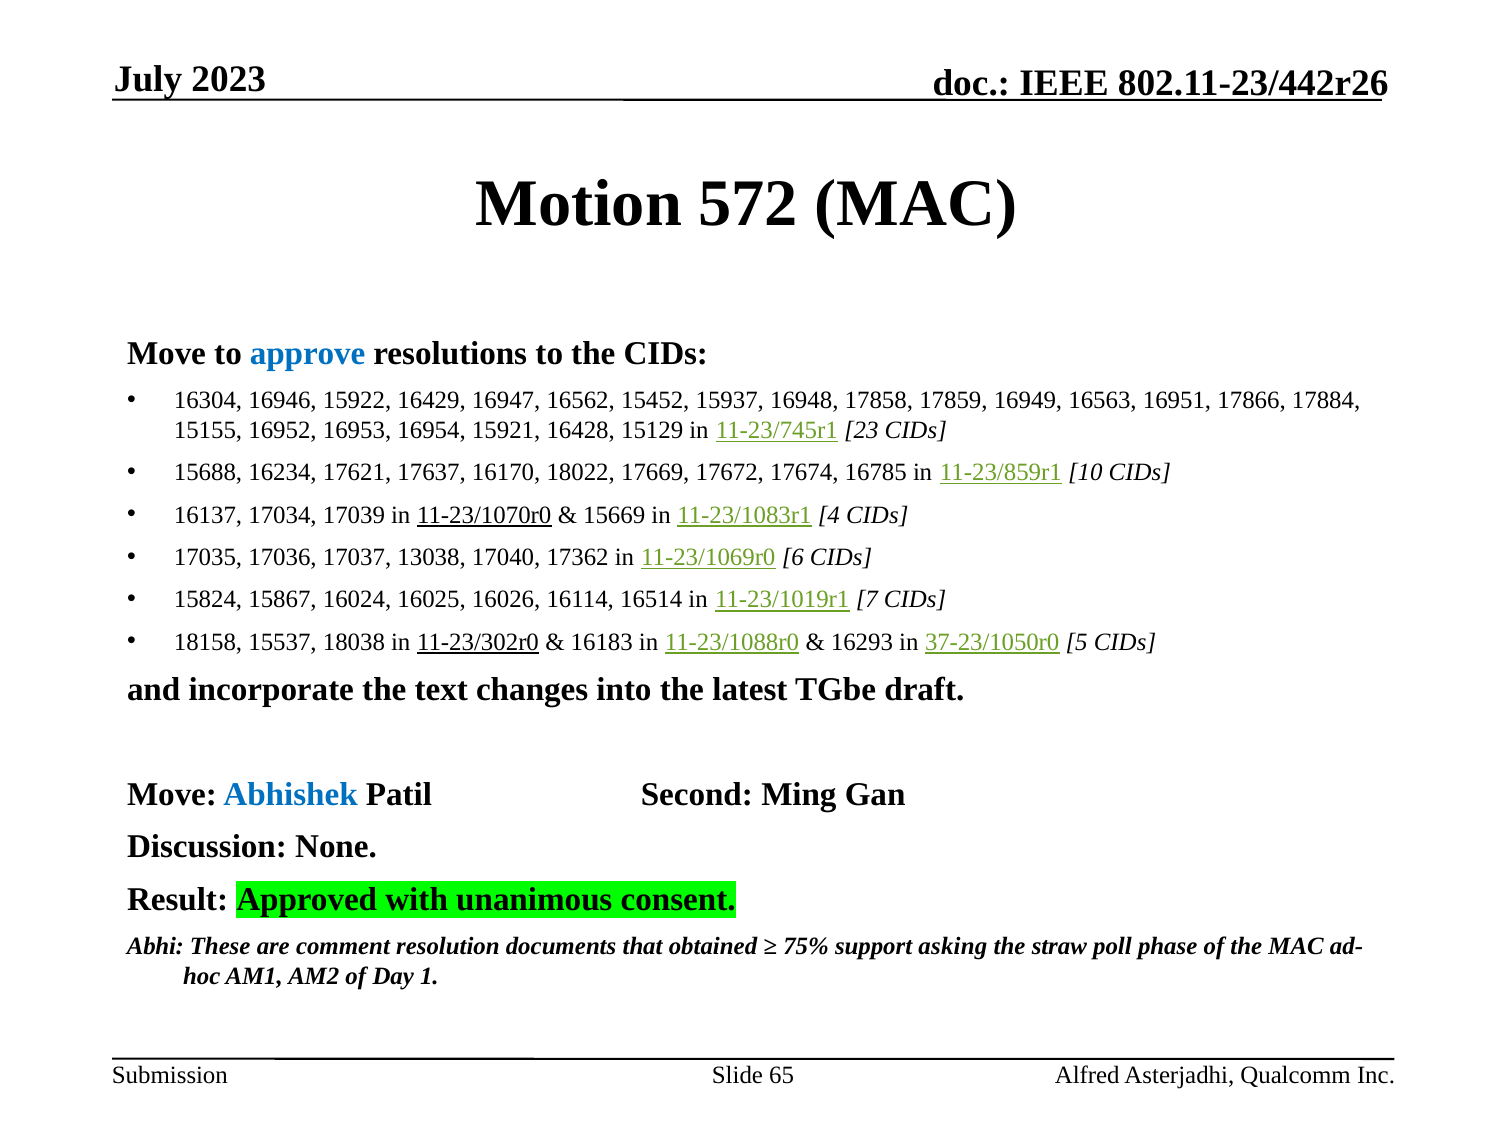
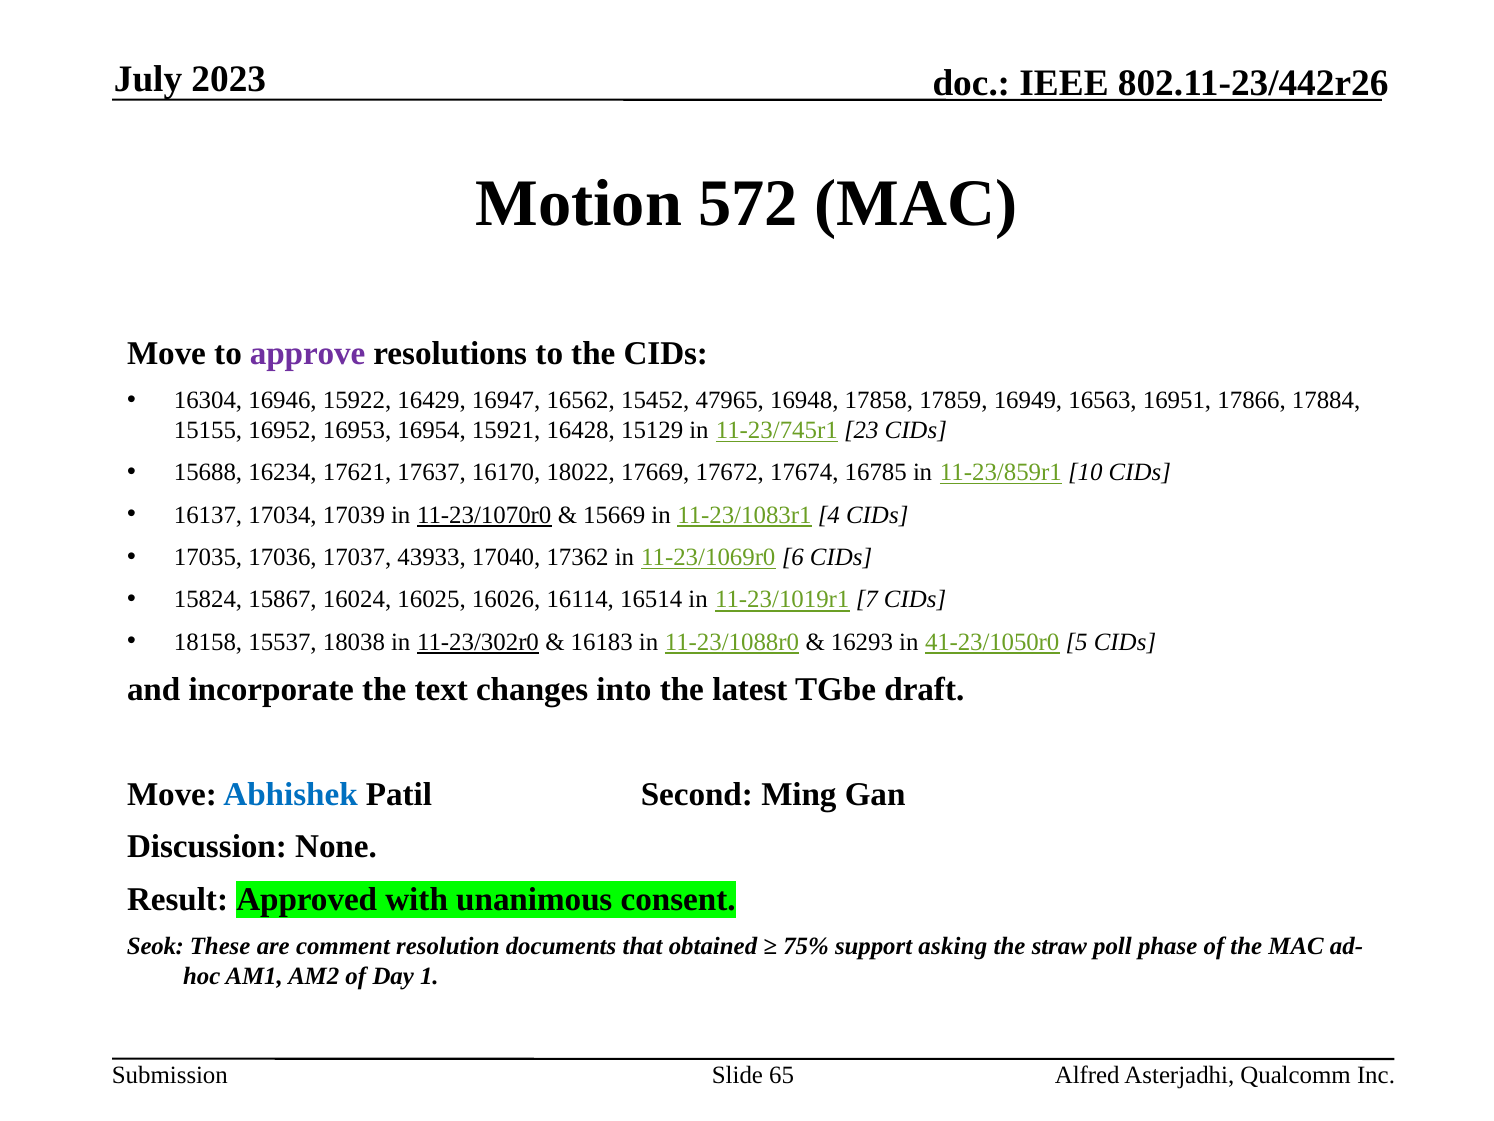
approve colour: blue -> purple
15937: 15937 -> 47965
13038: 13038 -> 43933
37-23/1050r0: 37-23/1050r0 -> 41-23/1050r0
Abhi: Abhi -> Seok
